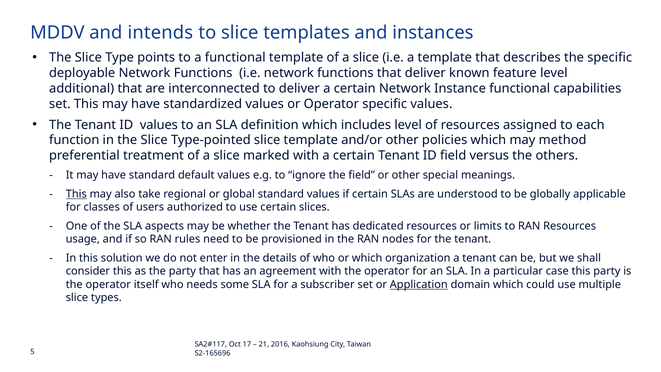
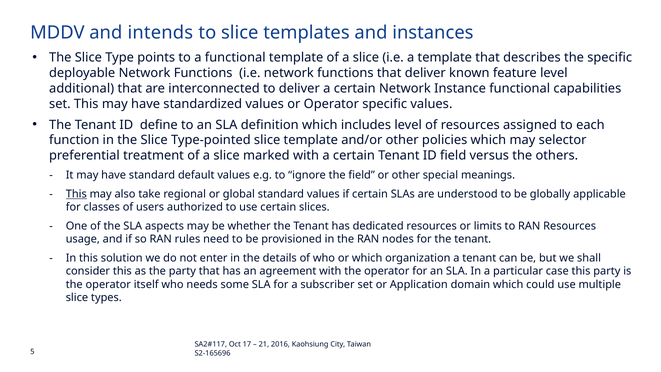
ID values: values -> define
method: method -> selector
Application underline: present -> none
